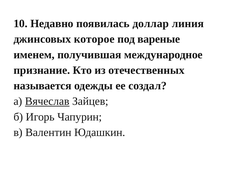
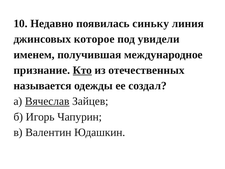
доллар: доллар -> синьку
вареные: вареные -> увидели
Кто underline: none -> present
